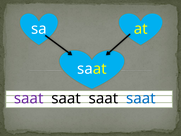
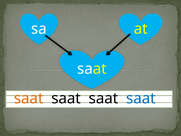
saat at (29, 98) colour: purple -> orange
